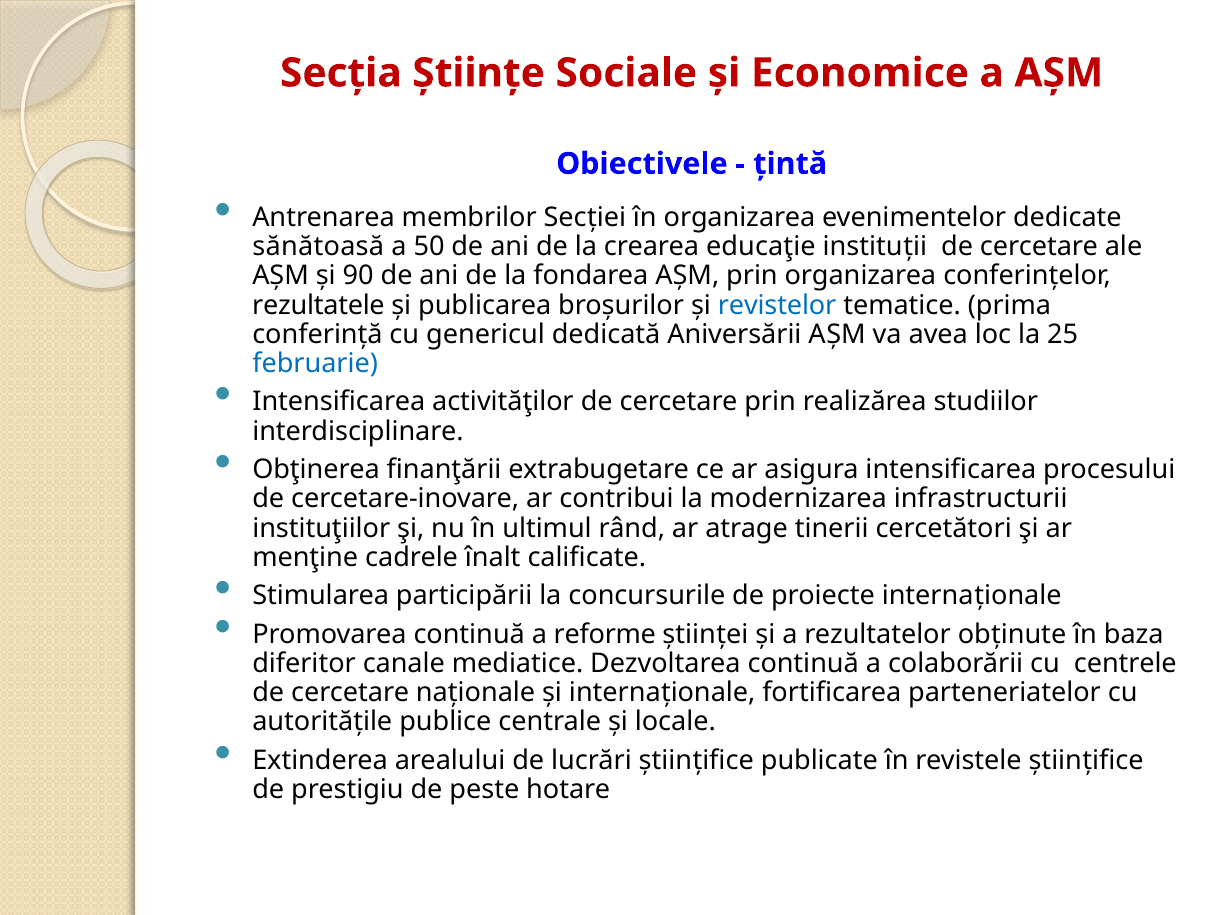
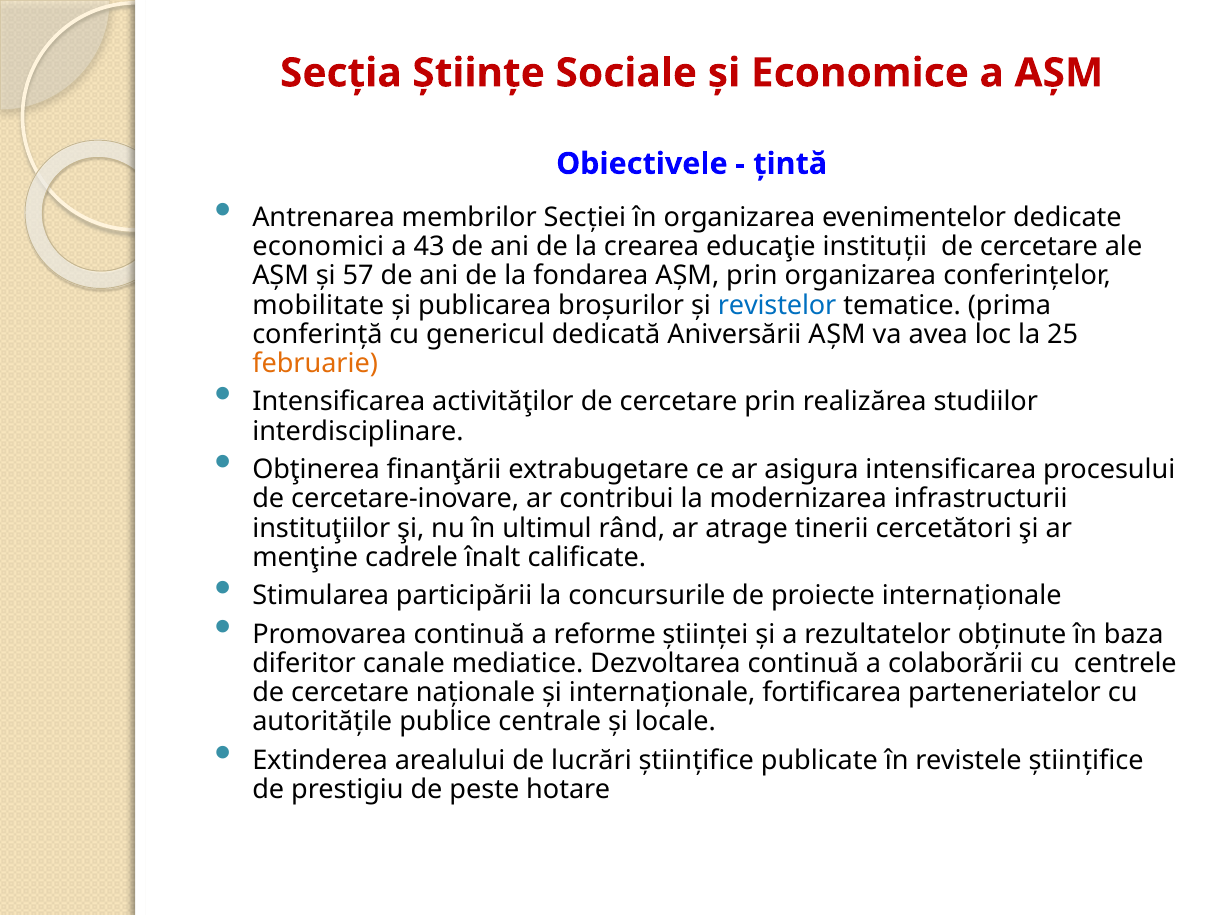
sănătoasă: sănătoasă -> economici
50: 50 -> 43
90: 90 -> 57
rezultatele: rezultatele -> mobilitate
februarie colour: blue -> orange
